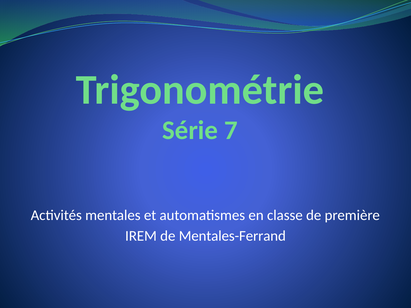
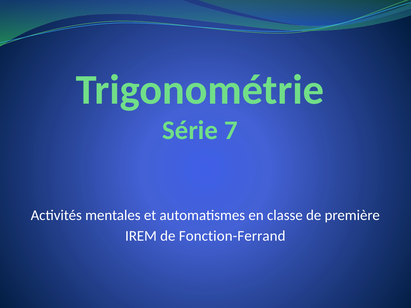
Mentales-Ferrand: Mentales-Ferrand -> Fonction-Ferrand
